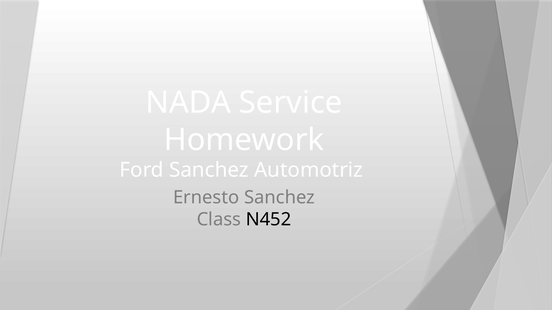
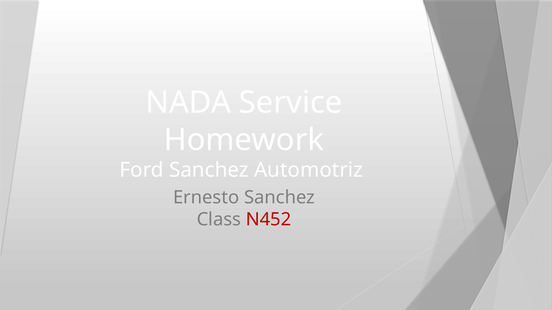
N452 colour: black -> red
